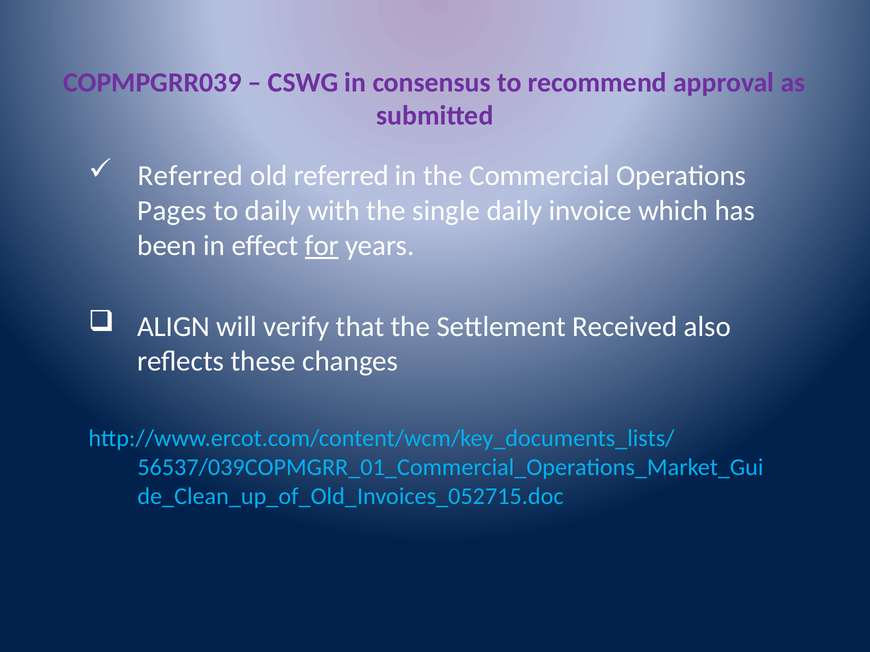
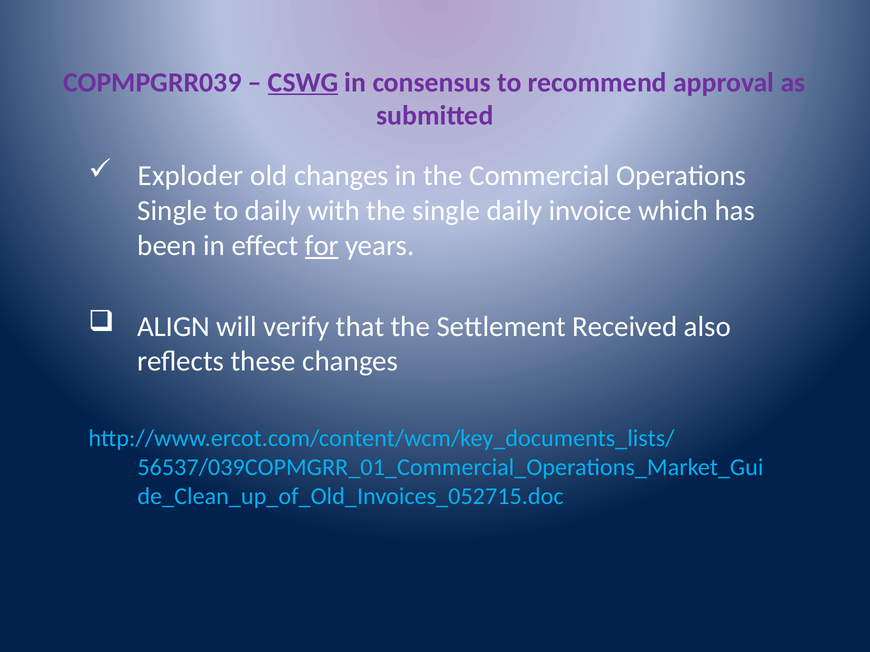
CSWG underline: none -> present
Referred at (190, 176): Referred -> Exploder
old referred: referred -> changes
Pages at (172, 211): Pages -> Single
